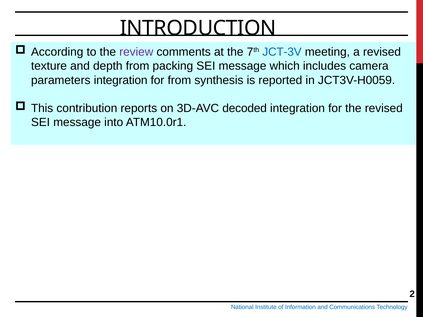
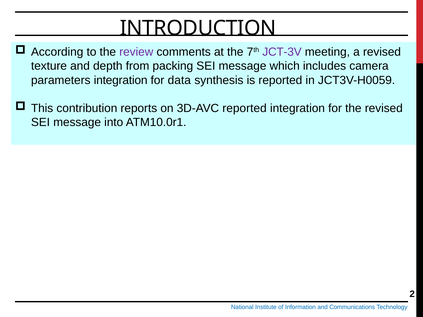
JCT-3V colour: blue -> purple
for from: from -> data
3D-AVC decoded: decoded -> reported
